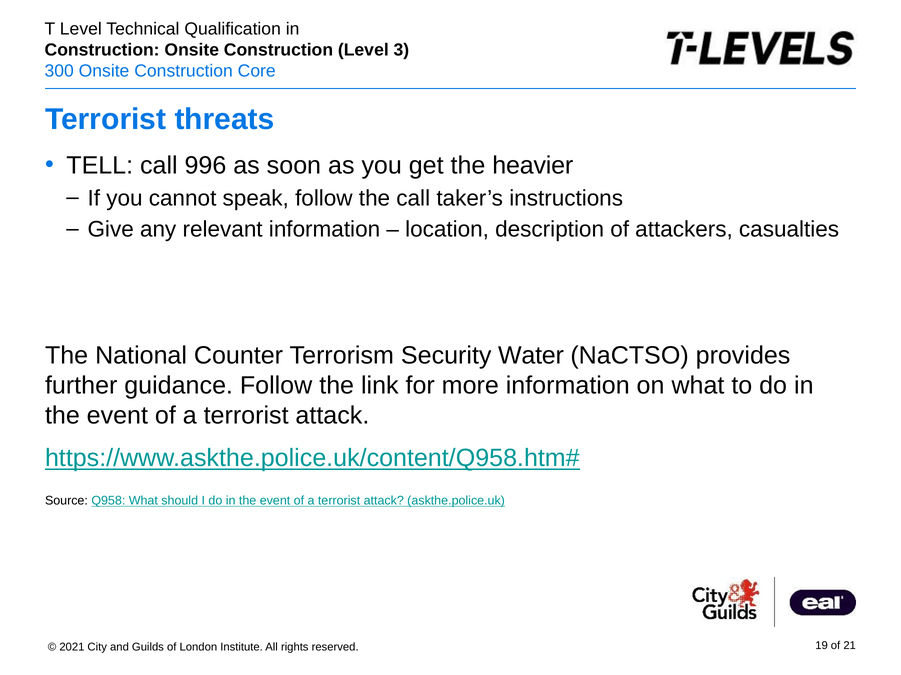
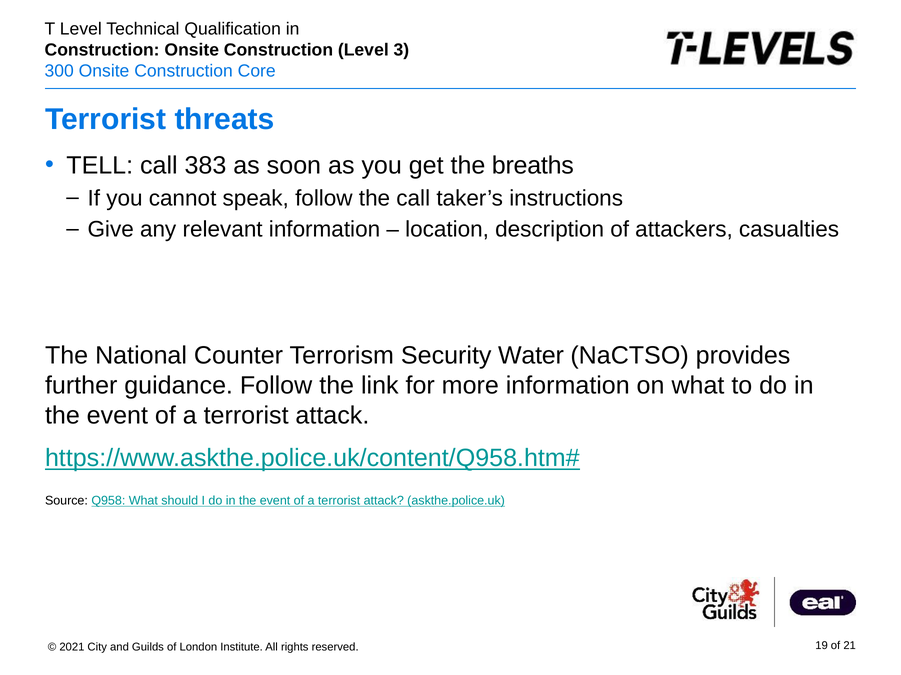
996: 996 -> 383
heavier: heavier -> breaths
